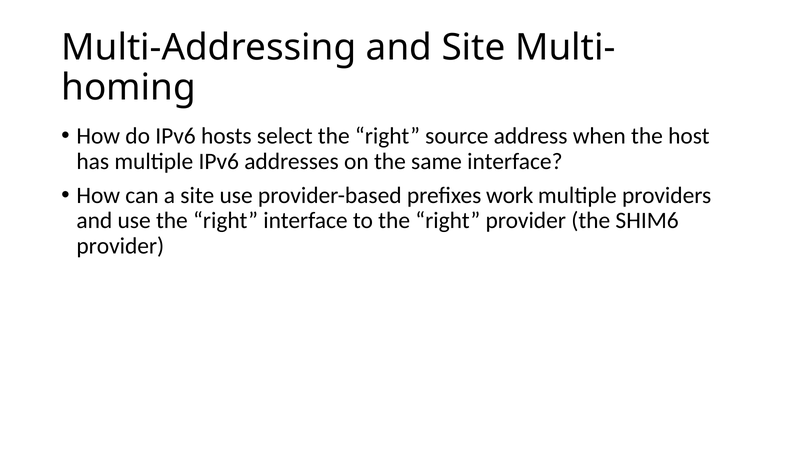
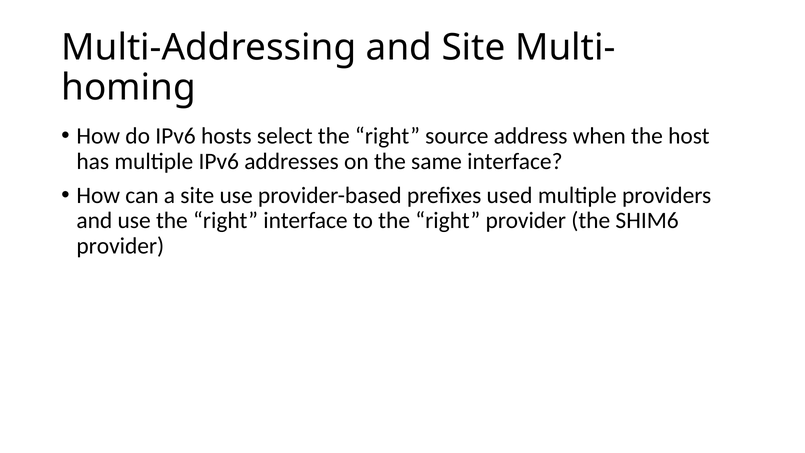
work: work -> used
